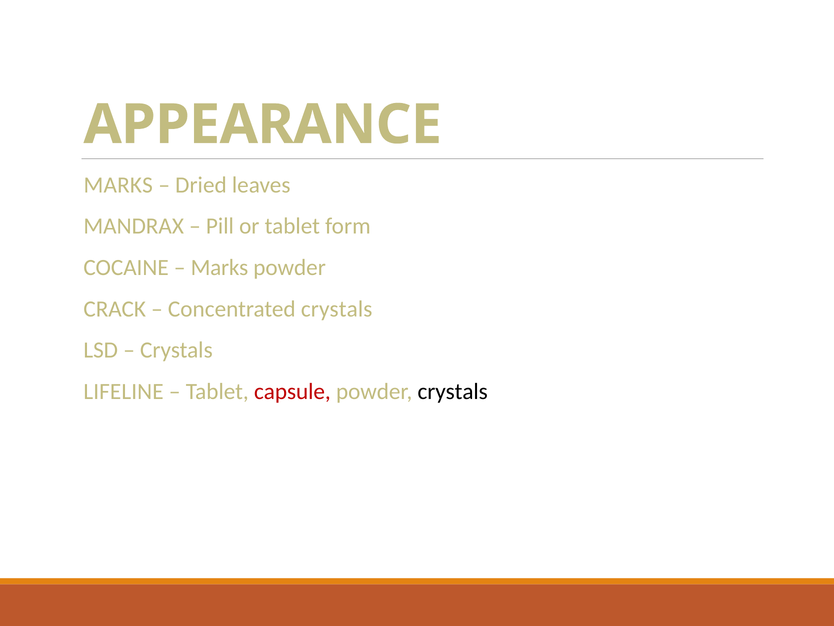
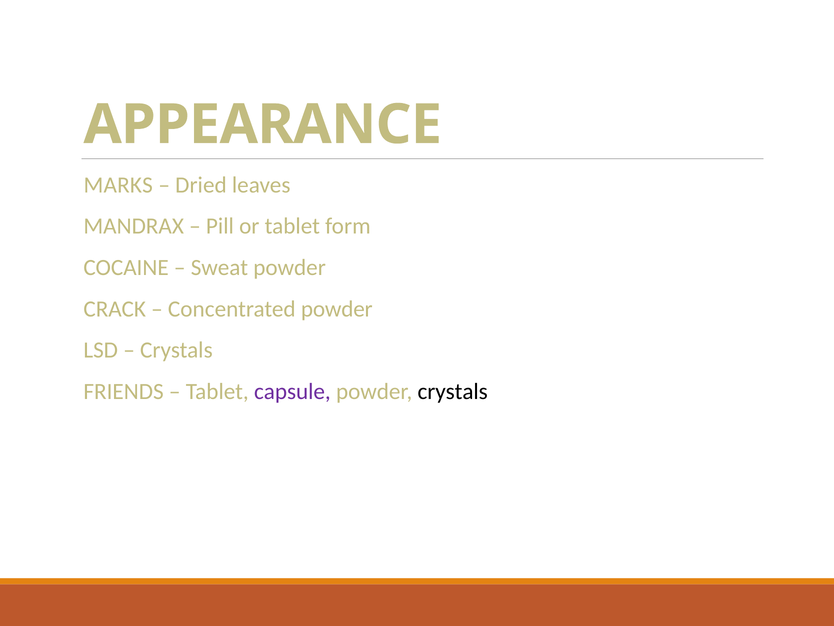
Marks at (219, 267): Marks -> Sweat
Concentrated crystals: crystals -> powder
LIFELINE: LIFELINE -> FRIENDS
capsule colour: red -> purple
